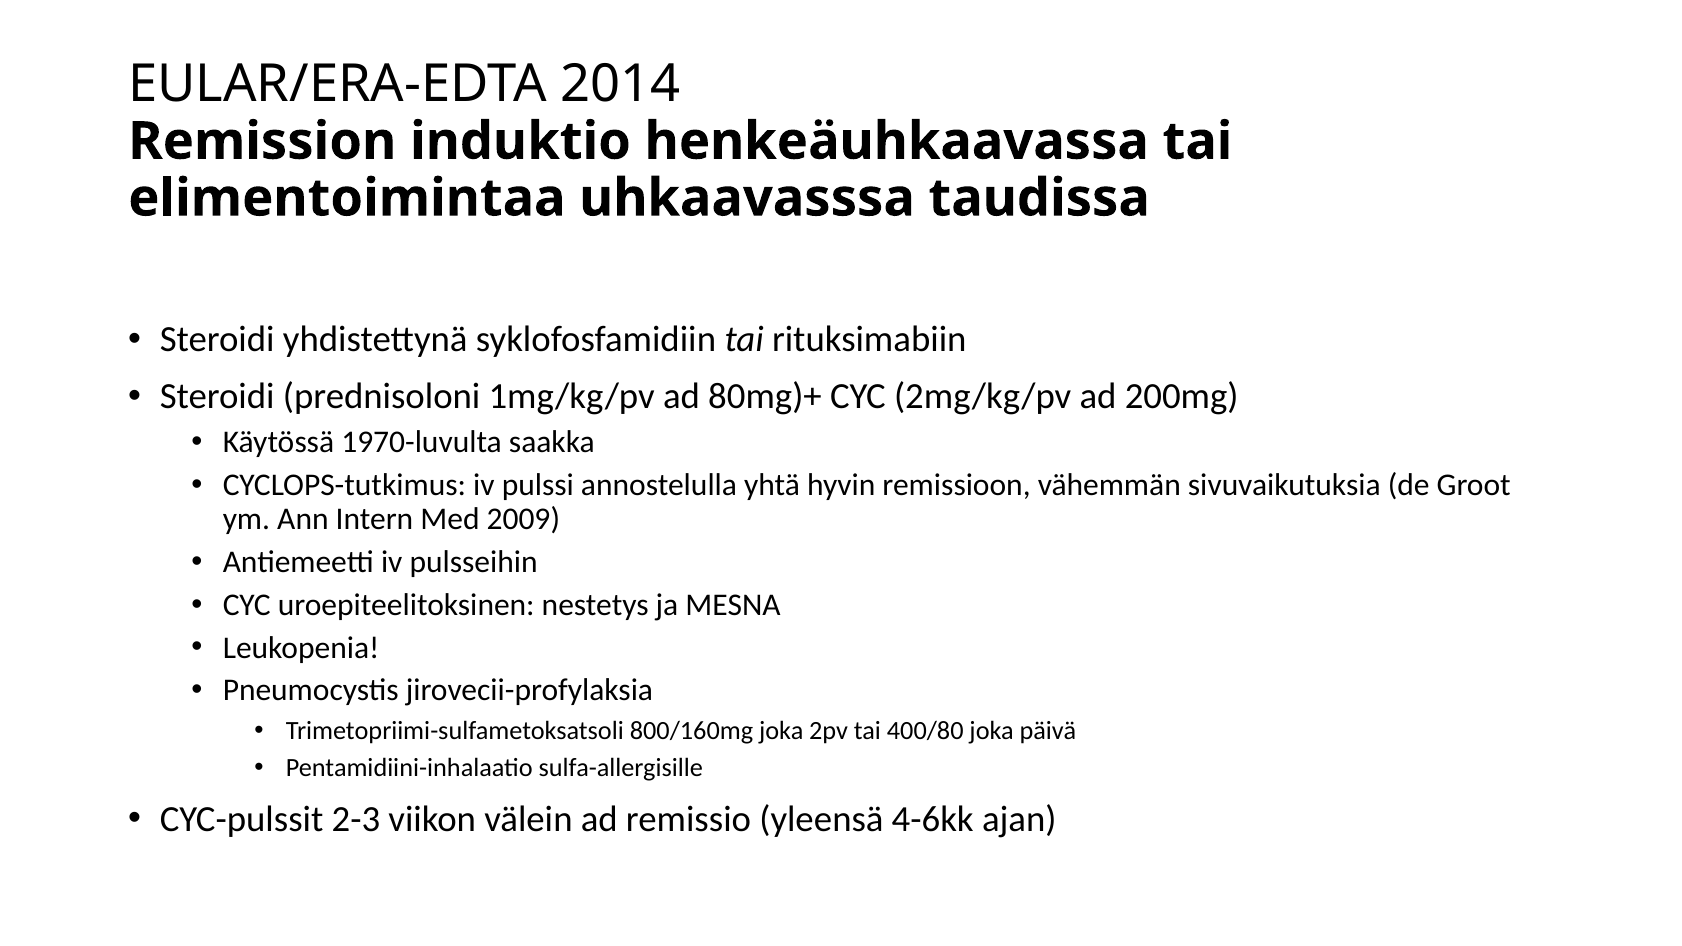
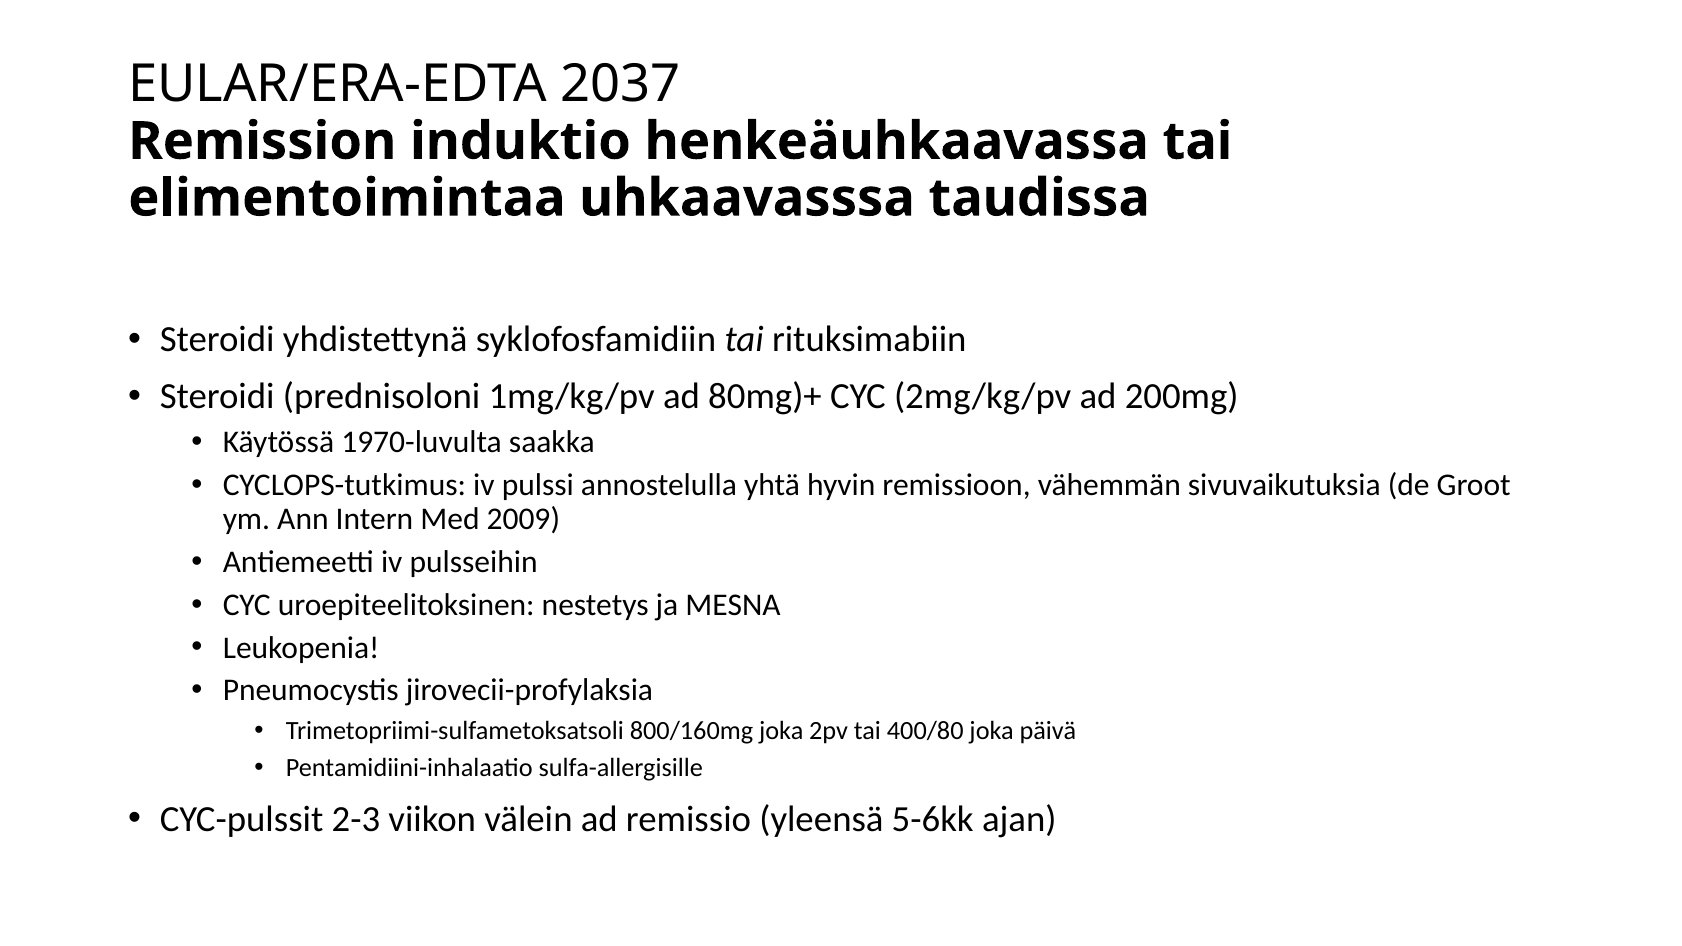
2014: 2014 -> 2037
4-6kk: 4-6kk -> 5-6kk
